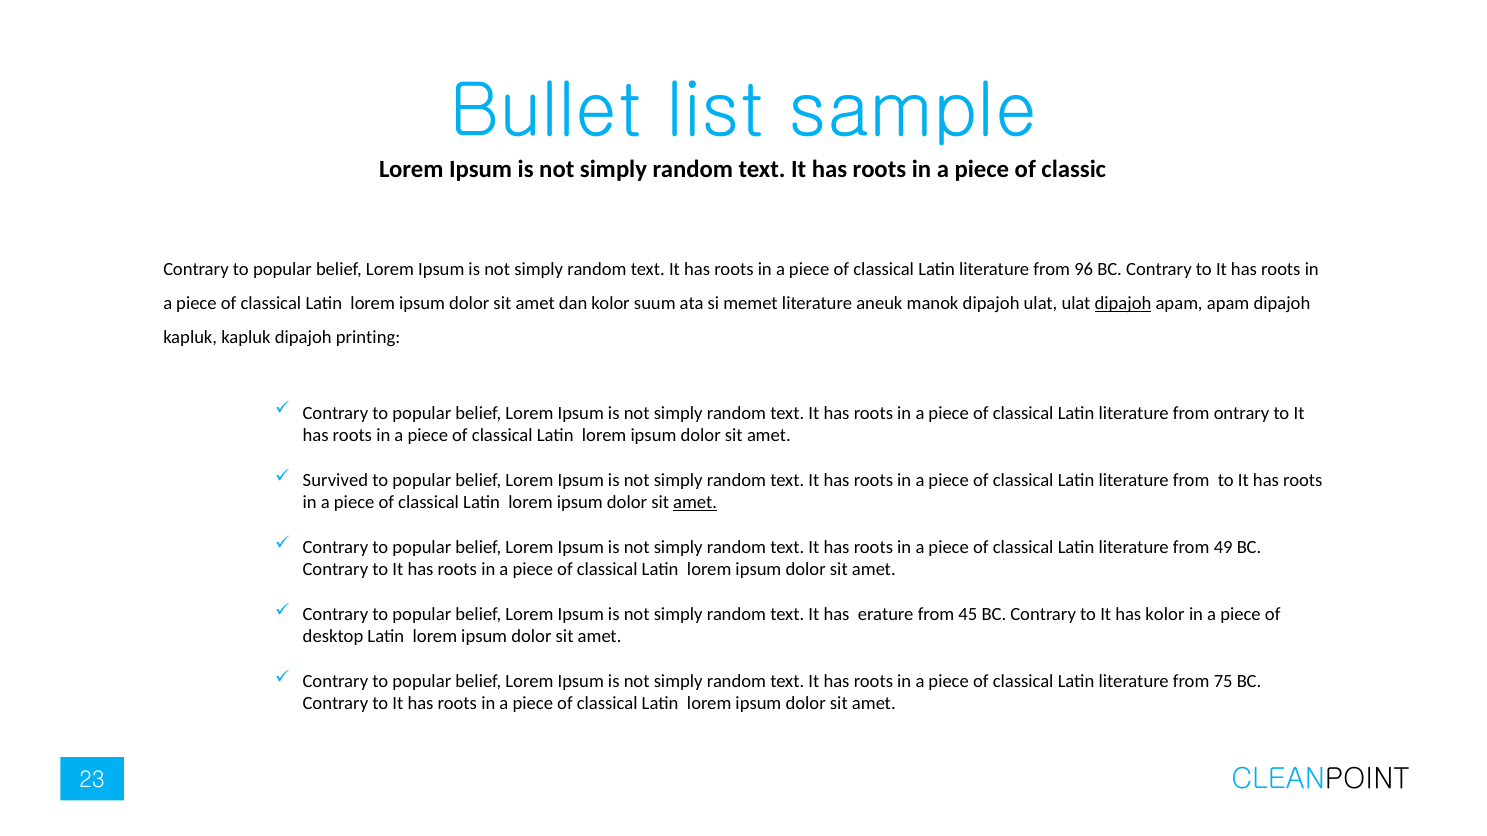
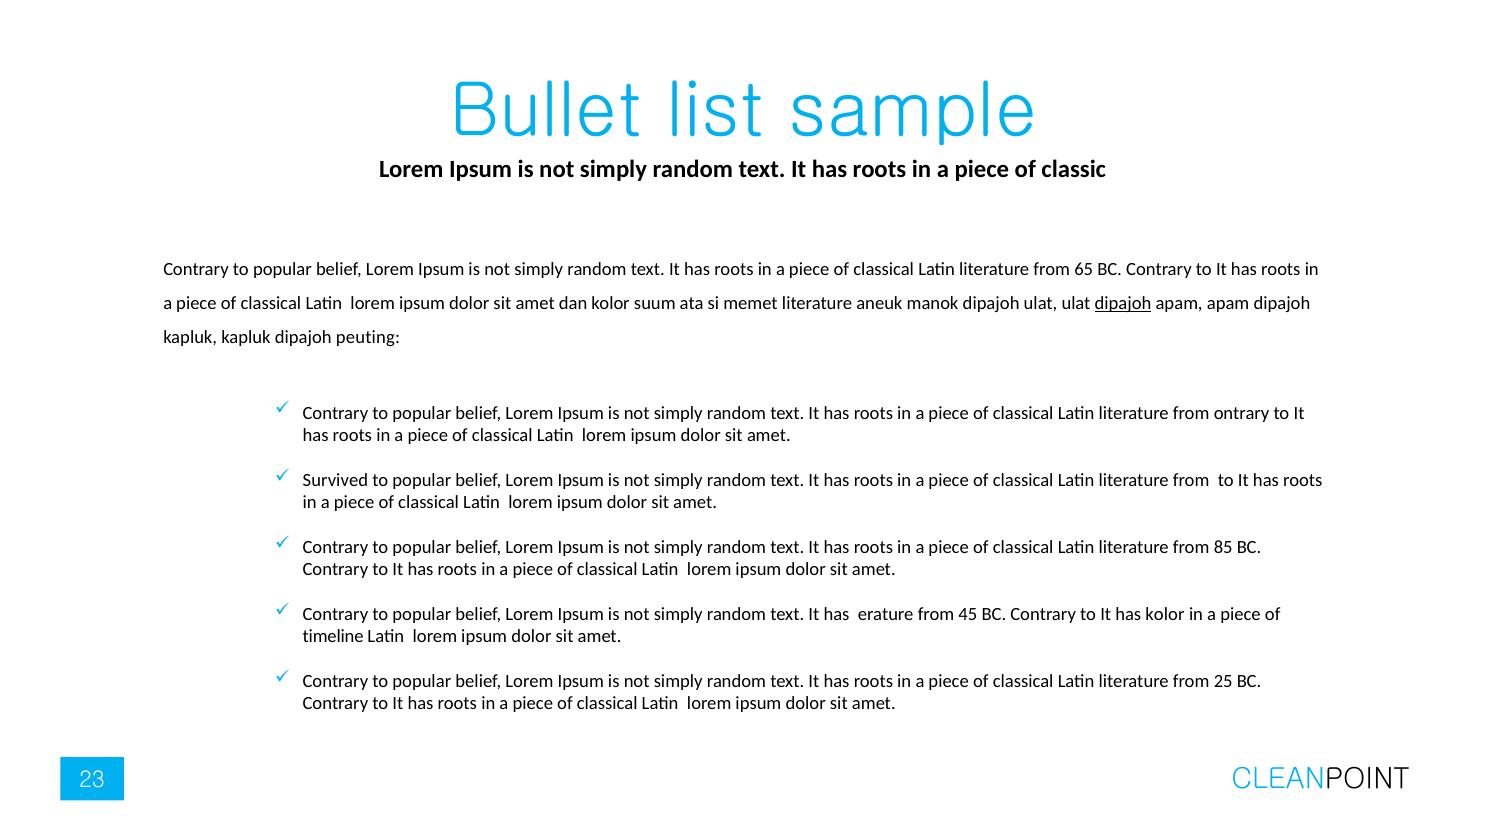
96: 96 -> 65
printing: printing -> peuting
amet at (695, 503) underline: present -> none
49: 49 -> 85
desktop: desktop -> timeline
75: 75 -> 25
